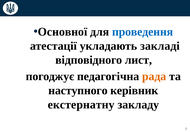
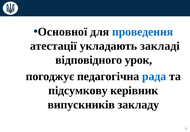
лист: лист -> урок
рада colour: orange -> blue
наступного: наступного -> підсумкову
екстернатну: екстернатну -> випускників
